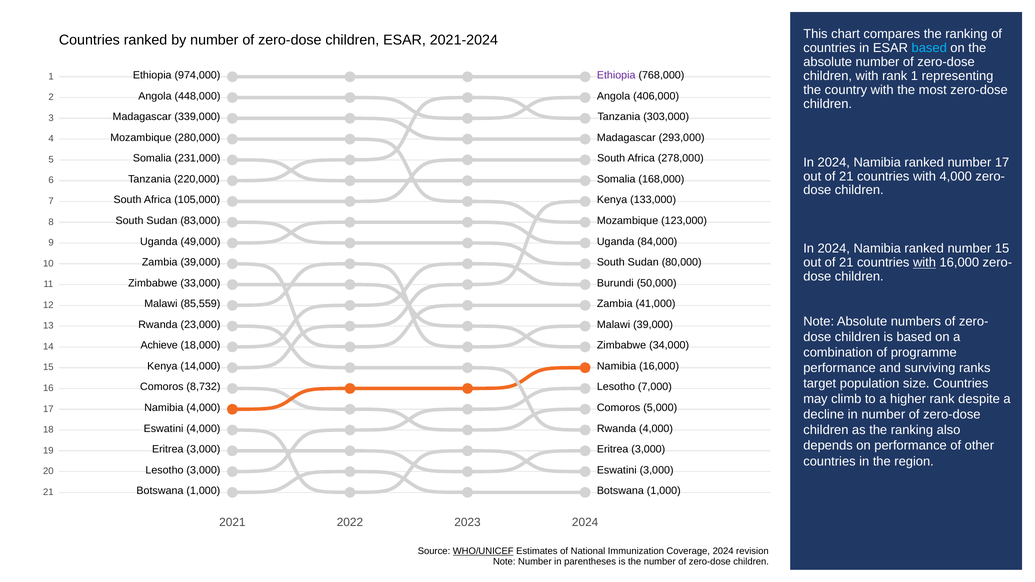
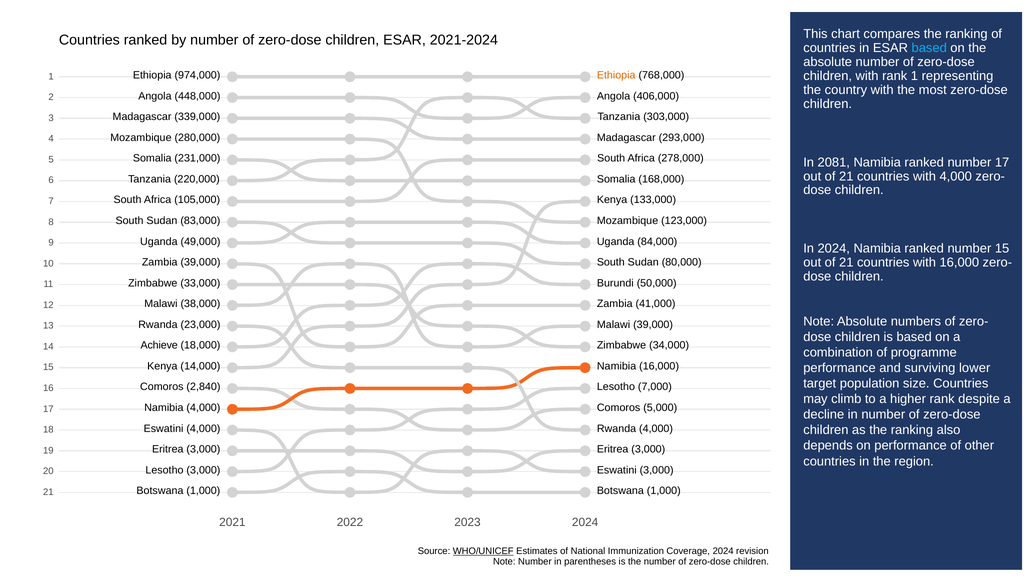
Ethiopia at (616, 75) colour: purple -> orange
2024 at (834, 162): 2024 -> 2081
with at (925, 263) underline: present -> none
85,559: 85,559 -> 38,000
ranks: ranks -> lower
8,732: 8,732 -> 2,840
